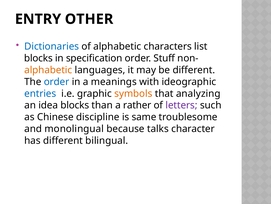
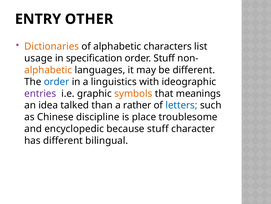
Dictionaries colour: blue -> orange
blocks at (38, 58): blocks -> usage
meanings: meanings -> linguistics
entries colour: blue -> purple
analyzing: analyzing -> meanings
idea blocks: blocks -> talked
letters colour: purple -> blue
same: same -> place
monolingual: monolingual -> encyclopedic
because talks: talks -> stuff
